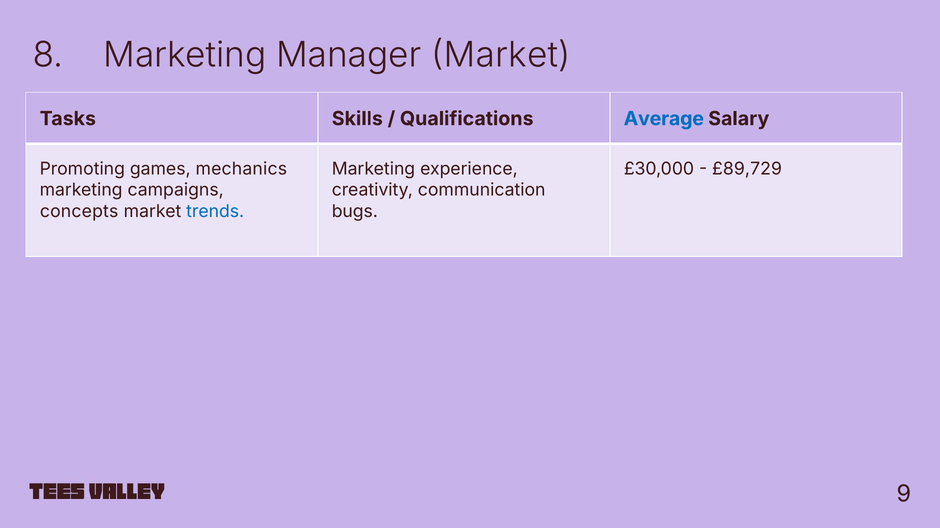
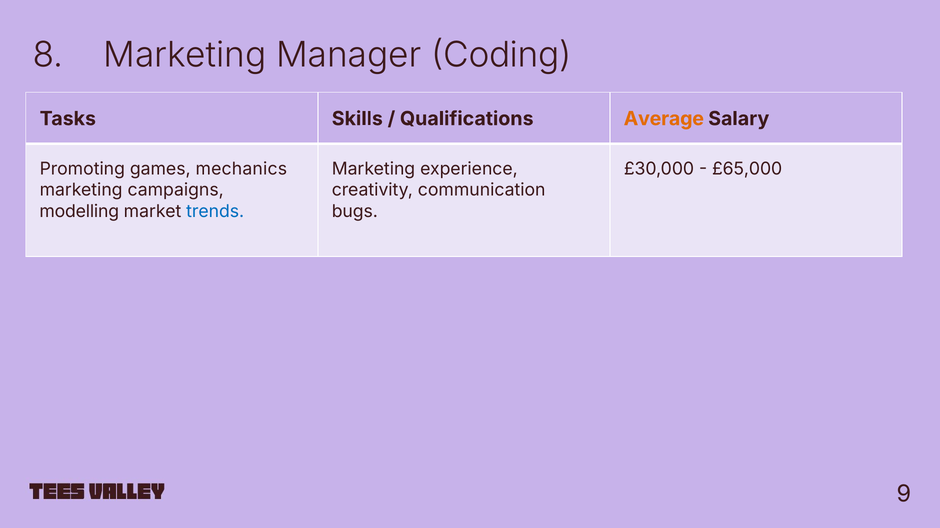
Manager Market: Market -> Coding
Average colour: blue -> orange
£89,729: £89,729 -> £65,000
concepts: concepts -> modelling
